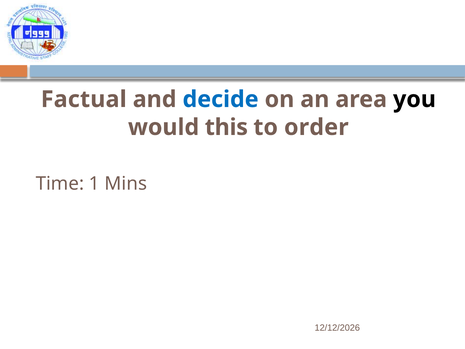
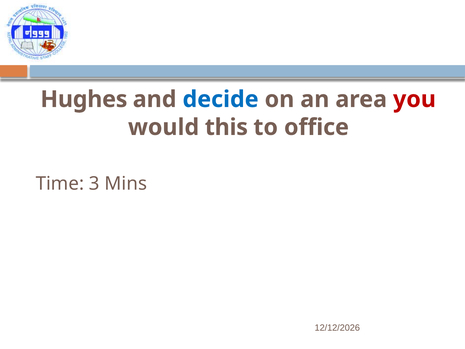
Factual: Factual -> Hughes
you colour: black -> red
order: order -> office
1: 1 -> 3
